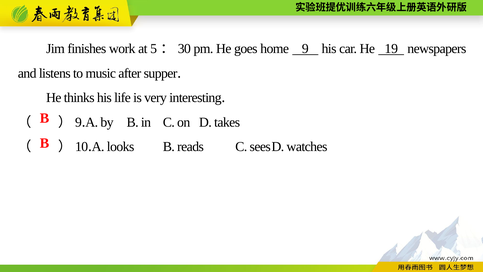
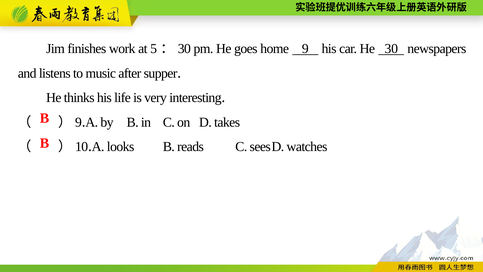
He 19: 19 -> 30
